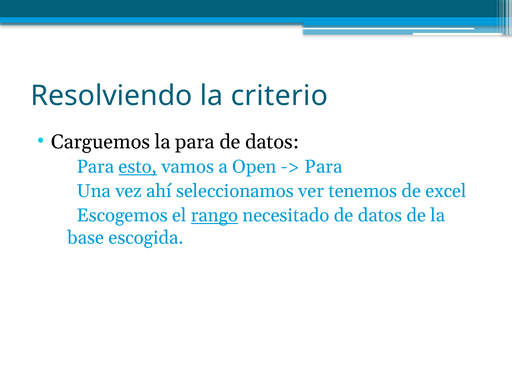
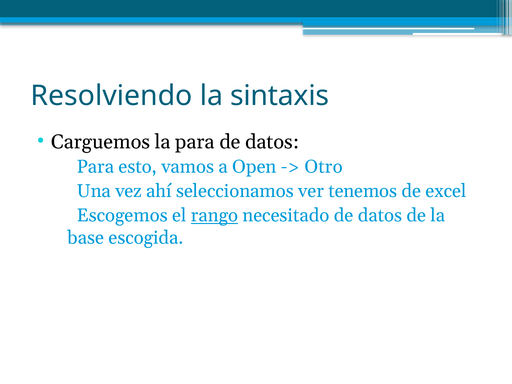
criterio: criterio -> sintaxis
esto underline: present -> none
Para at (324, 167): Para -> Otro
